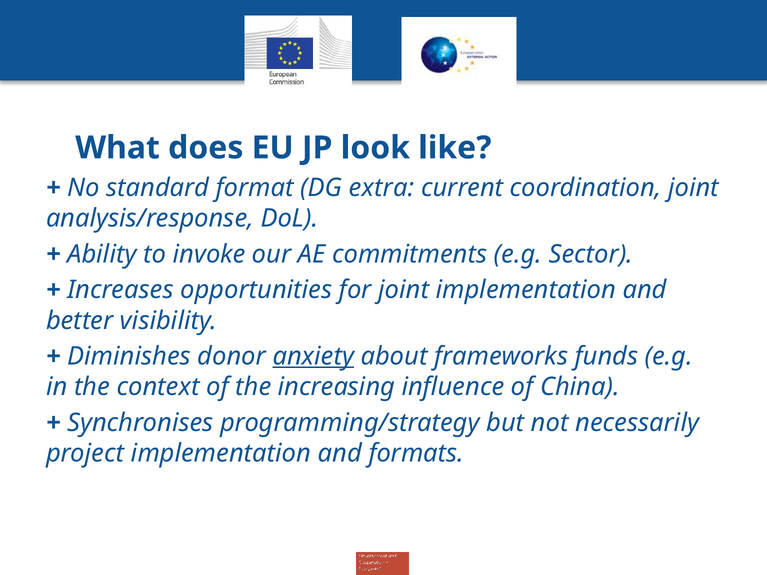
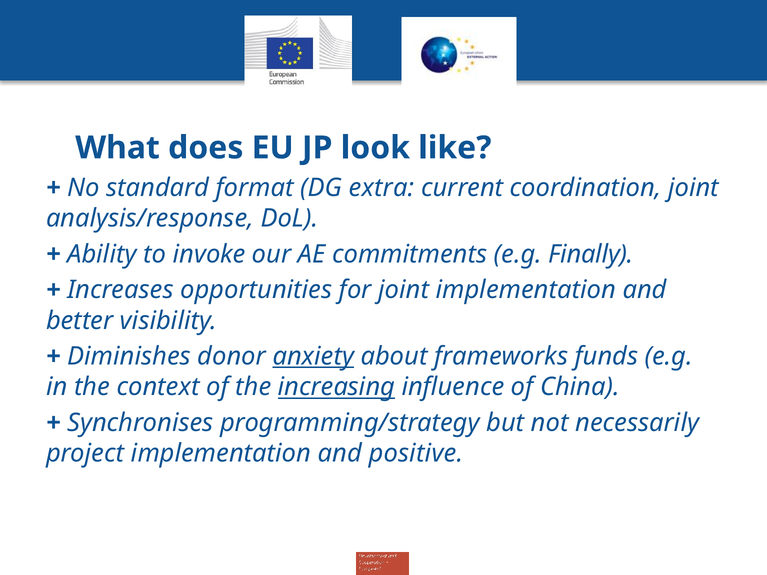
Sector: Sector -> Finally
increasing underline: none -> present
formats: formats -> positive
